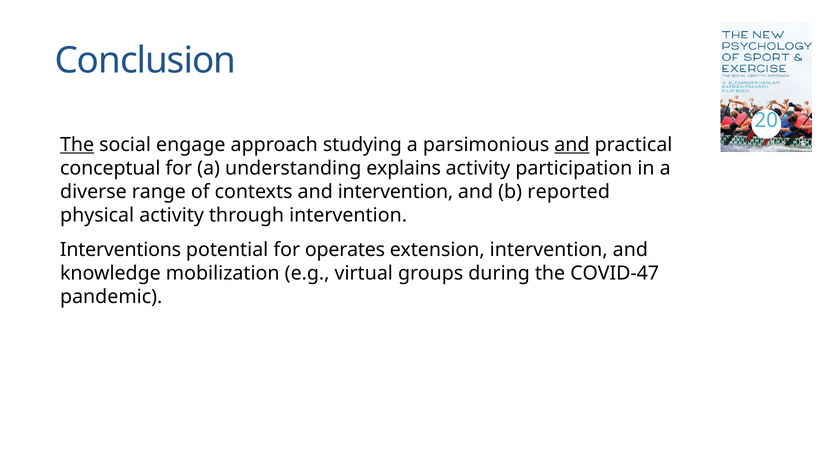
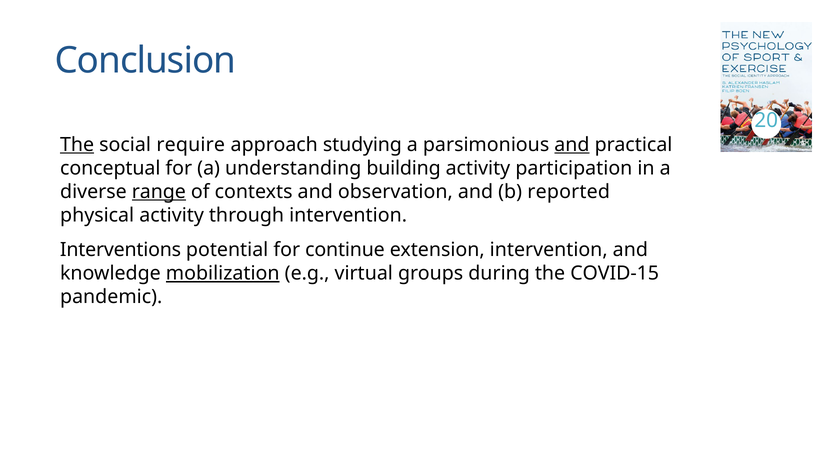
engage: engage -> require
explains: explains -> building
range underline: none -> present
and intervention: intervention -> observation
operates: operates -> continue
mobilization underline: none -> present
COVID-47: COVID-47 -> COVID-15
